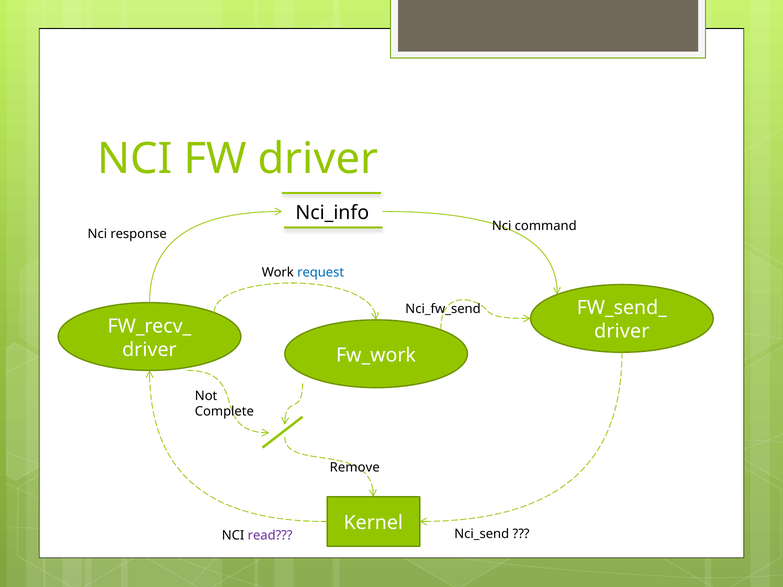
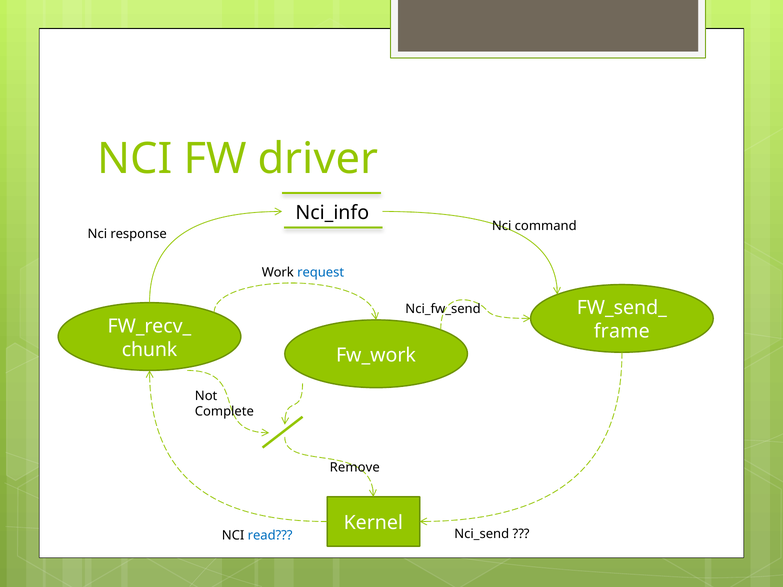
driver at (622, 332): driver -> frame
driver at (149, 350): driver -> chunk
read colour: purple -> blue
